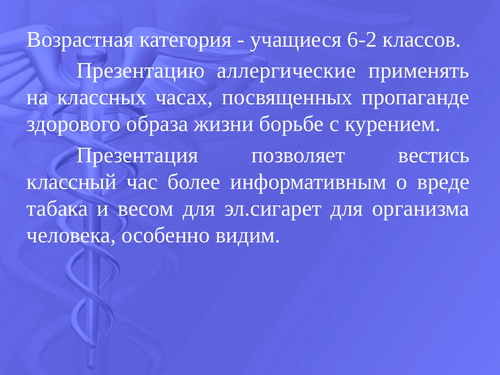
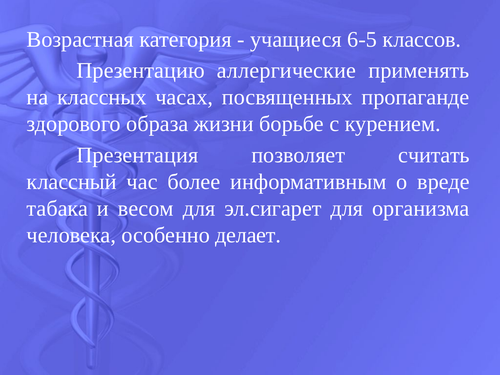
6-2: 6-2 -> 6-5
вестись: вестись -> считать
видим: видим -> делает
